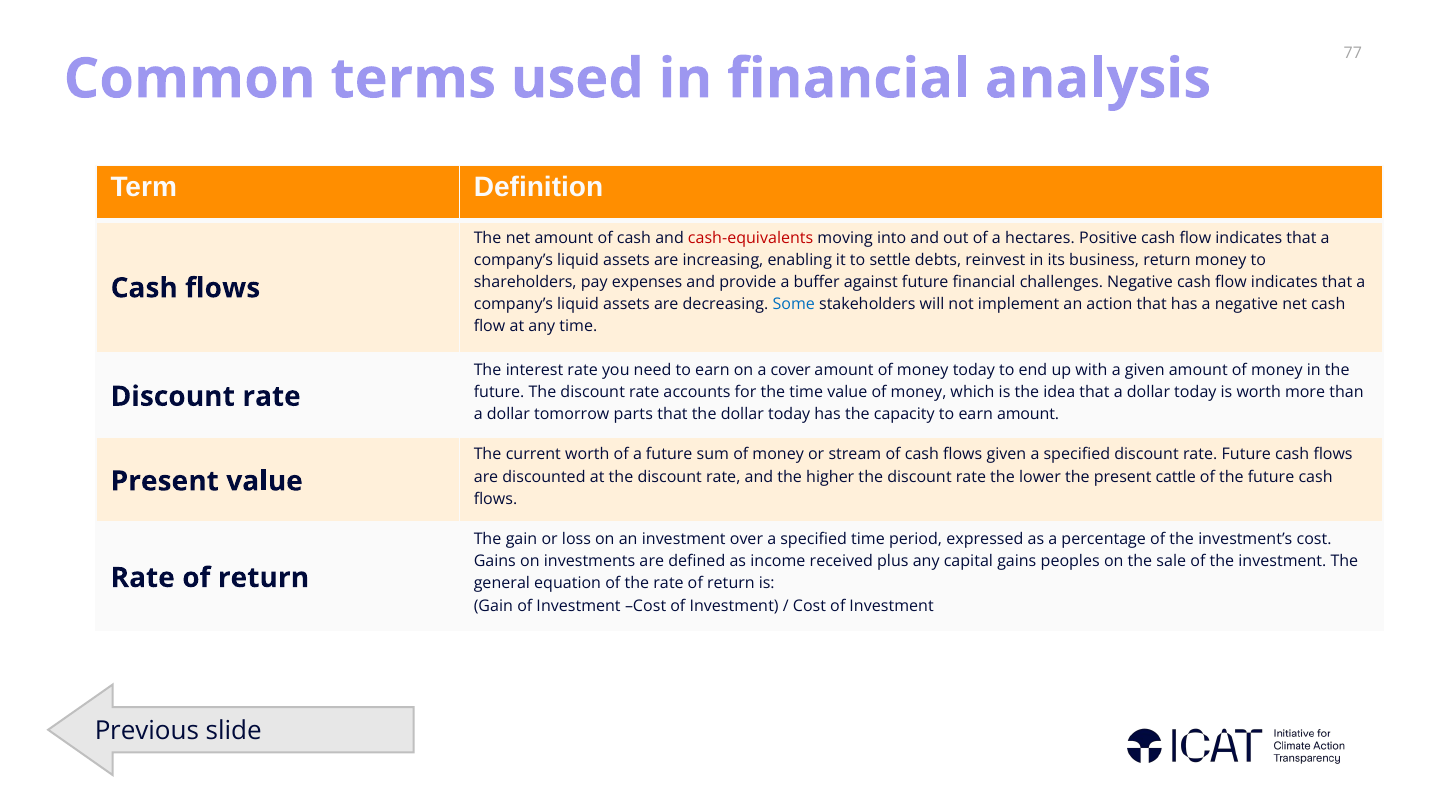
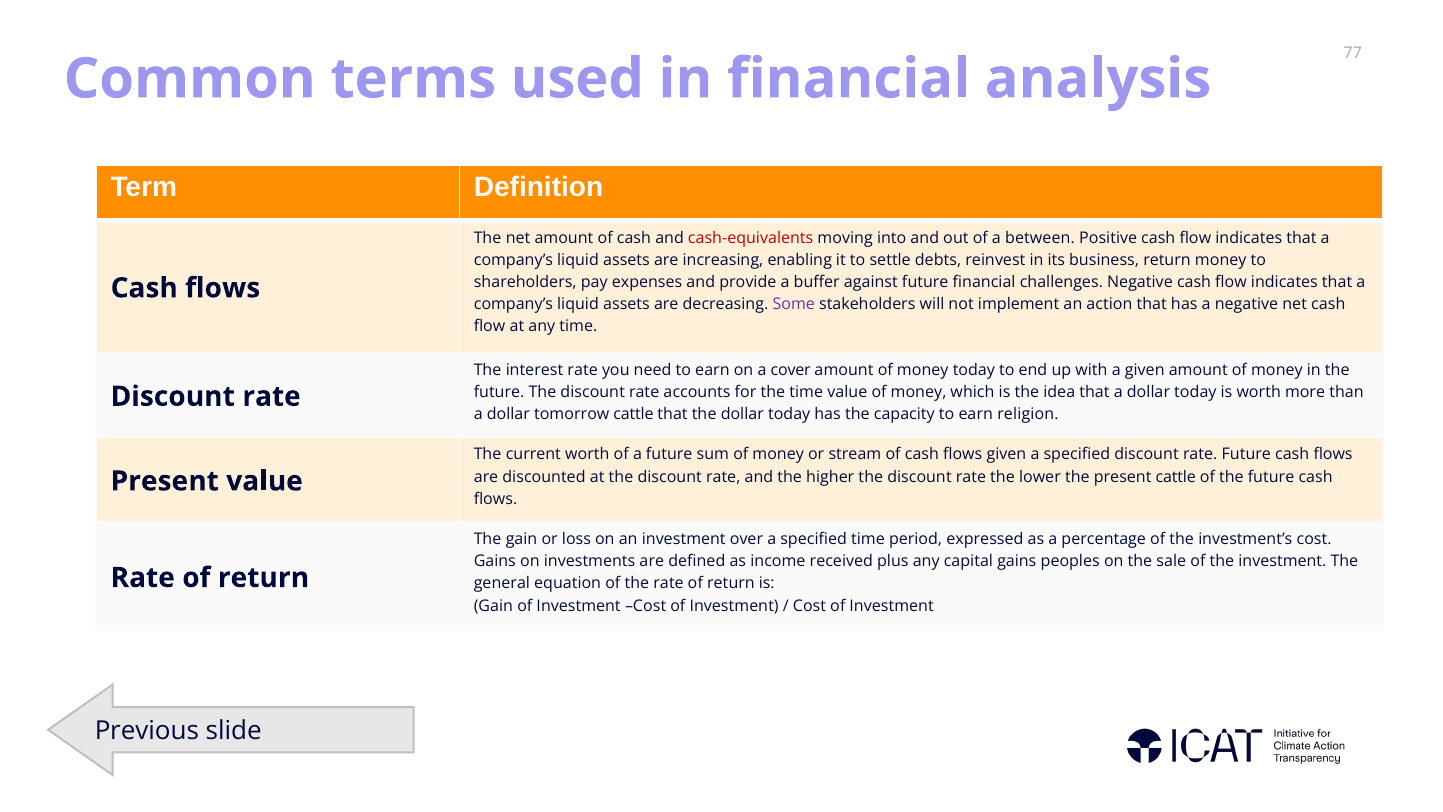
hectares: hectares -> between
Some colour: blue -> purple
tomorrow parts: parts -> cattle
earn amount: amount -> religion
